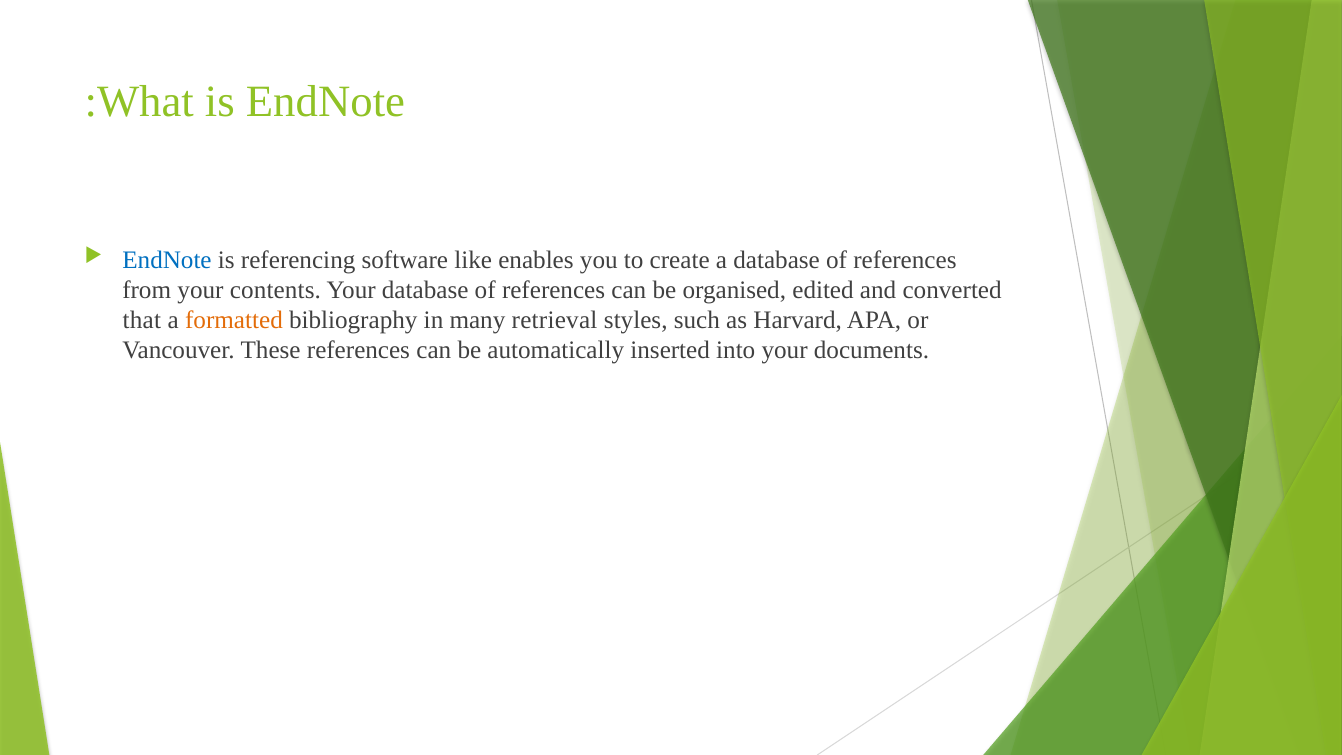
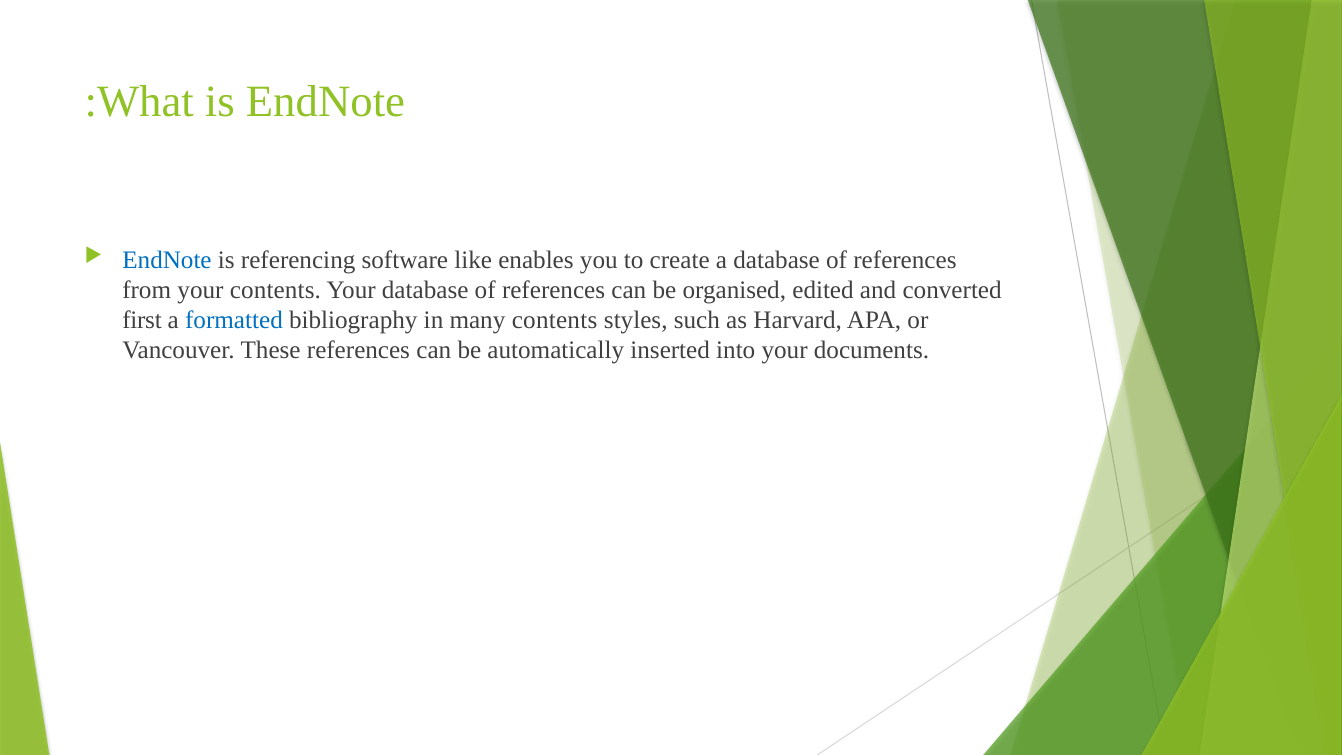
that: that -> first
formatted colour: orange -> blue
many retrieval: retrieval -> contents
